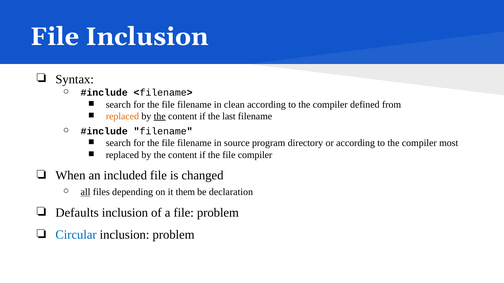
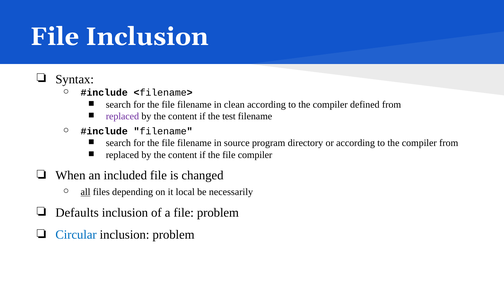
replaced at (122, 116) colour: orange -> purple
the at (160, 116) underline: present -> none
last: last -> test
compiler most: most -> from
them: them -> local
declaration: declaration -> necessarily
